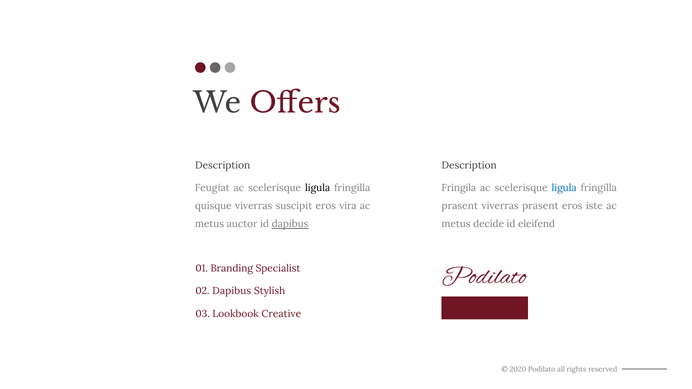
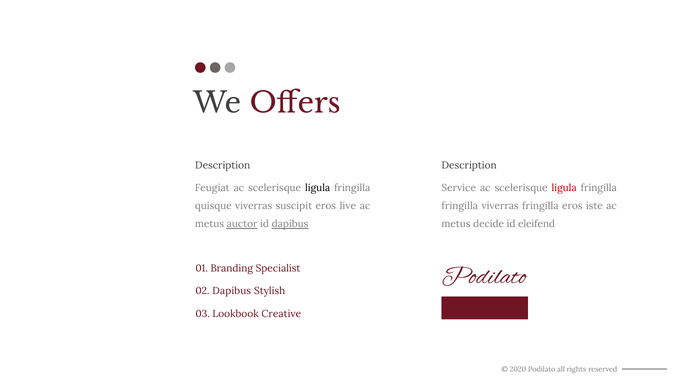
Fringila: Fringila -> Service
ligula at (564, 188) colour: blue -> red
vira: vira -> live
prasent at (460, 206): prasent -> fringilla
viverras prasent: prasent -> fringilla
auctor underline: none -> present
